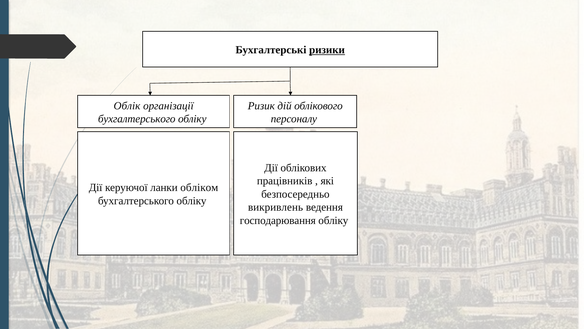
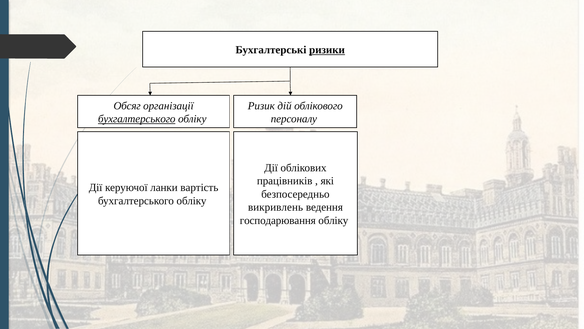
Облік: Облік -> Обсяг
бухгалтерського at (137, 119) underline: none -> present
обліком: обліком -> вартість
